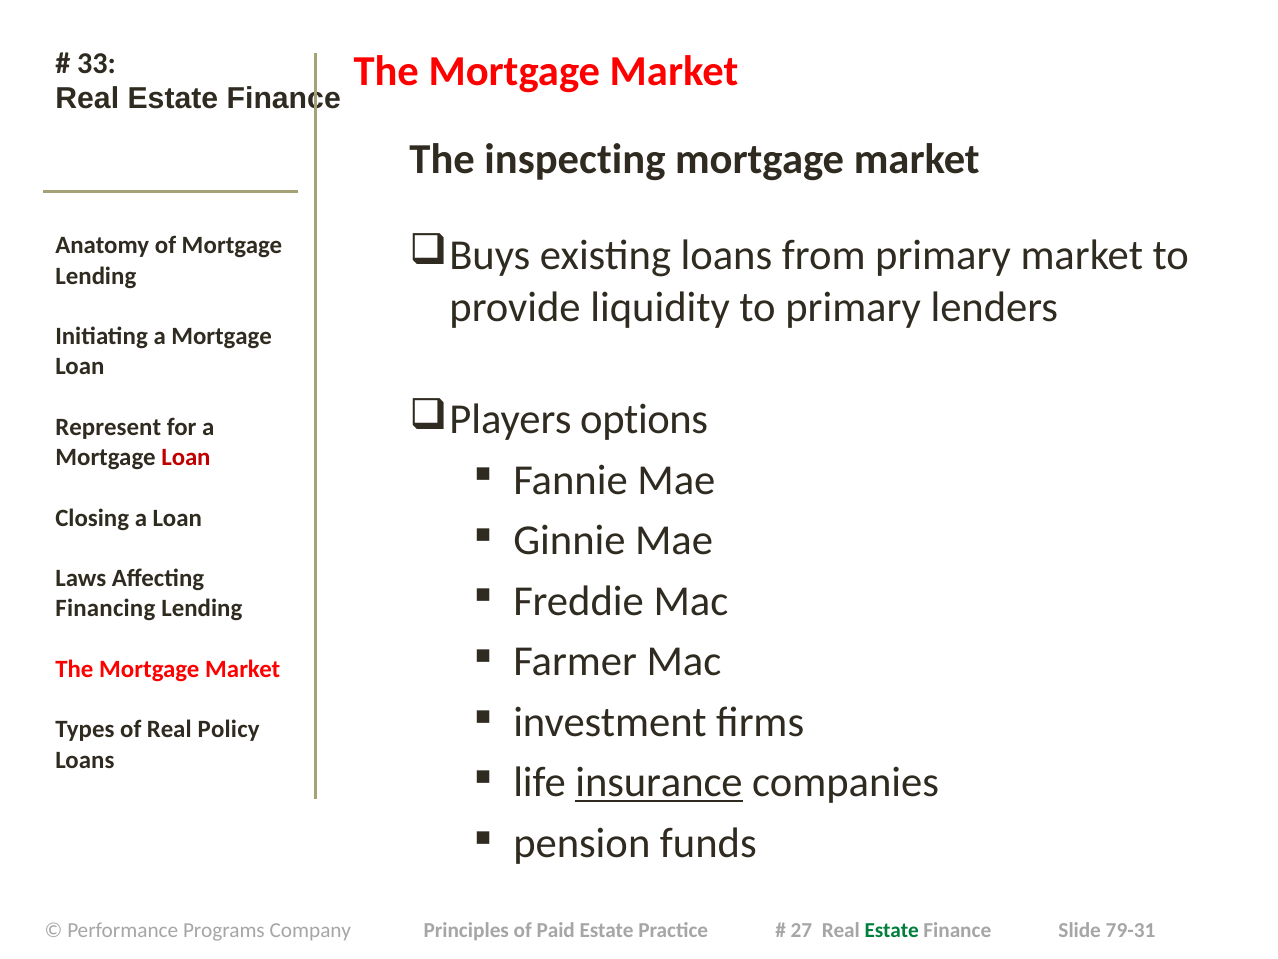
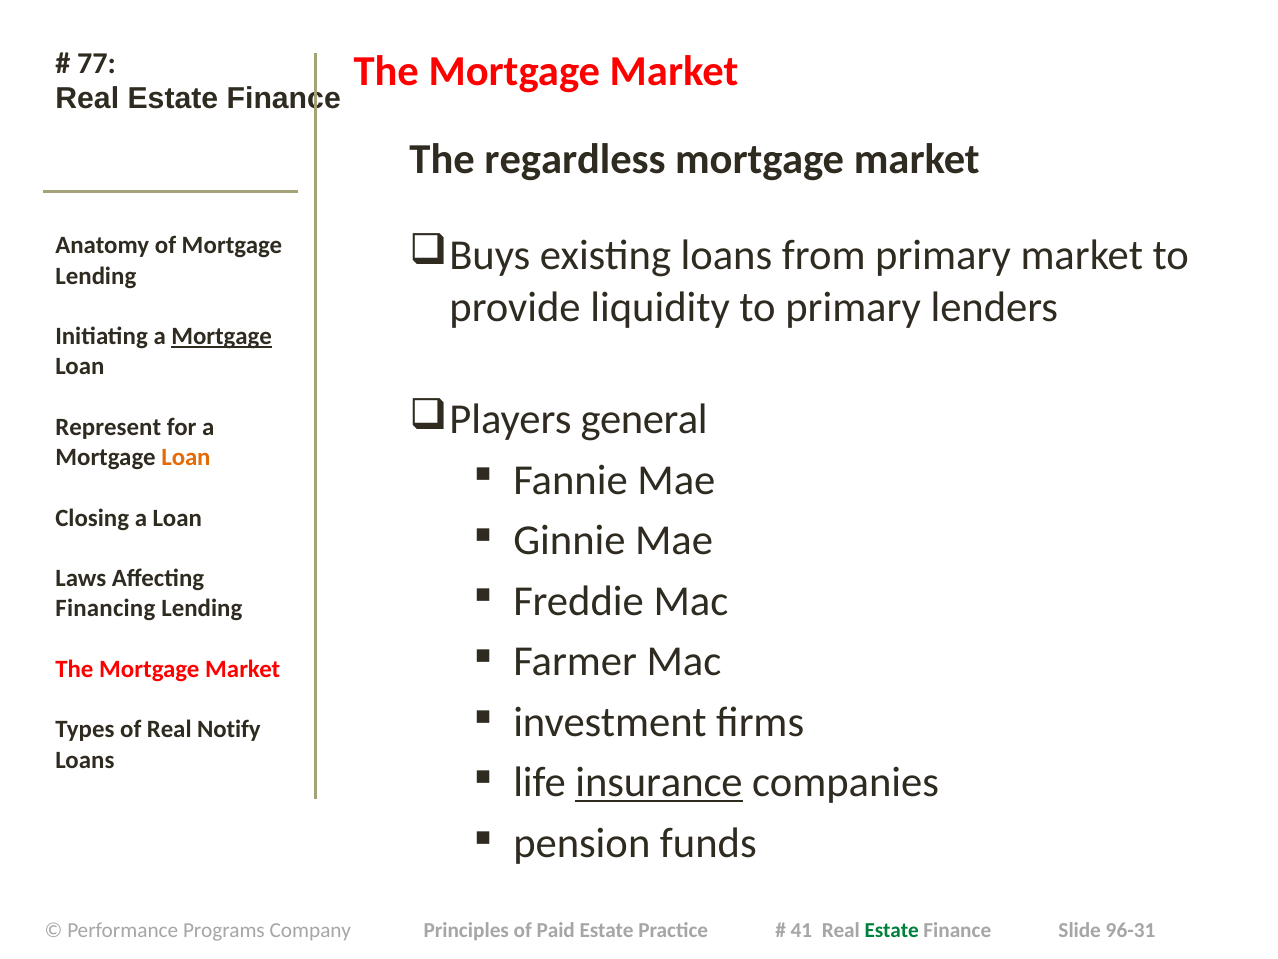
33: 33 -> 77
inspecting: inspecting -> regardless
Mortgage at (222, 336) underline: none -> present
options: options -> general
Loan at (186, 457) colour: red -> orange
Policy: Policy -> Notify
27: 27 -> 41
79-31: 79-31 -> 96-31
